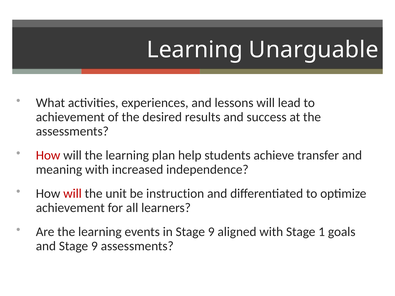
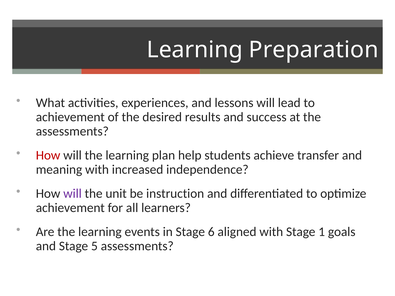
Unarguable: Unarguable -> Preparation
will at (72, 194) colour: red -> purple
in Stage 9: 9 -> 6
and Stage 9: 9 -> 5
